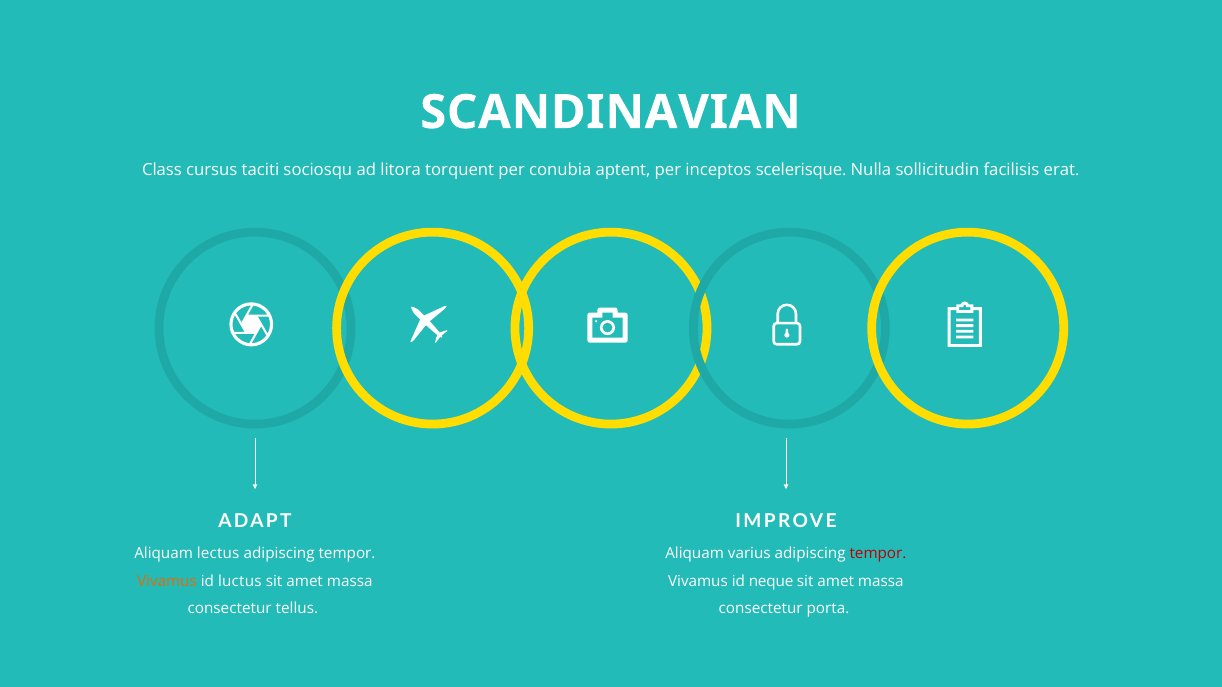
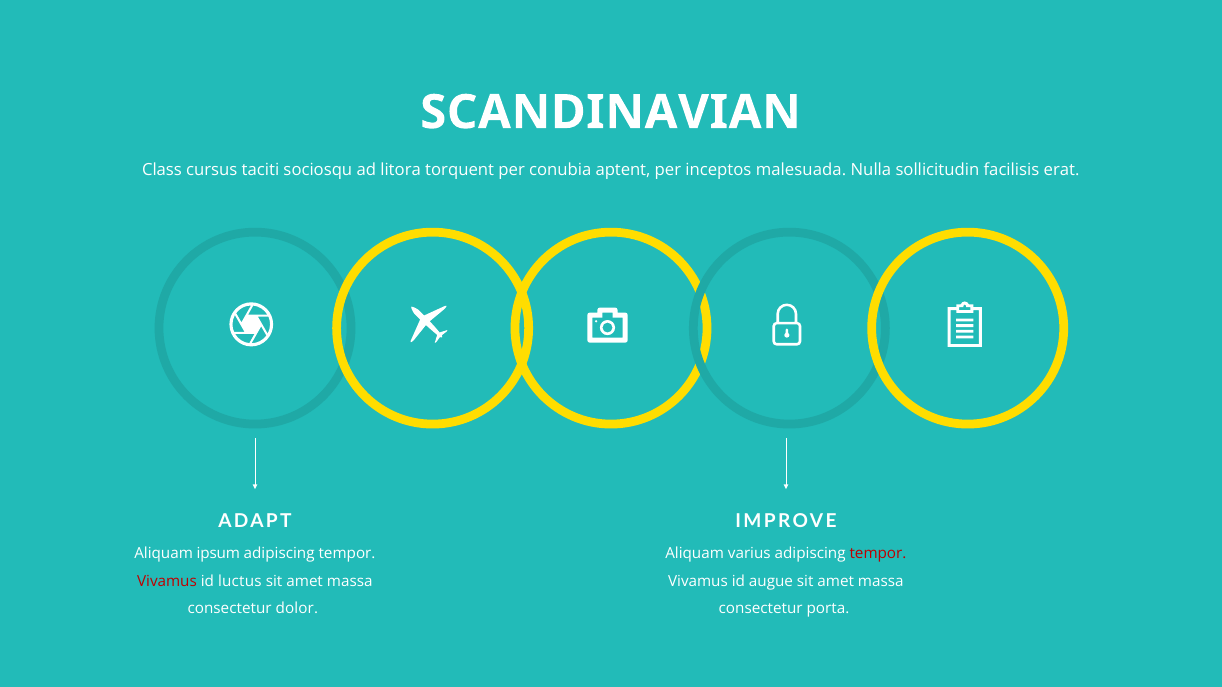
scelerisque: scelerisque -> malesuada
lectus: lectus -> ipsum
Vivamus at (167, 581) colour: orange -> red
neque: neque -> augue
tellus: tellus -> dolor
